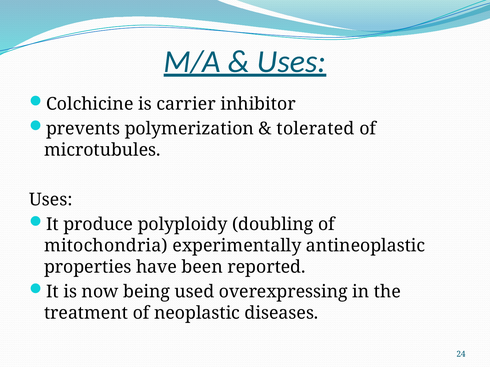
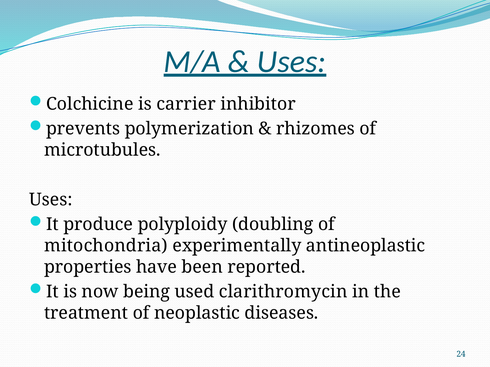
tolerated: tolerated -> rhizomes
overexpressing: overexpressing -> clarithromycin
